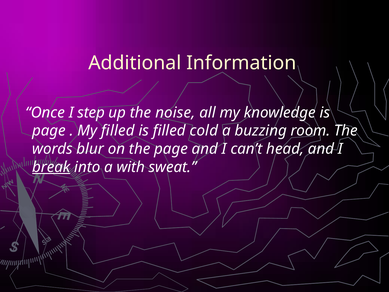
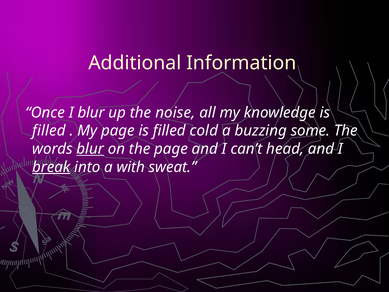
I step: step -> blur
page at (49, 131): page -> filled
My filled: filled -> page
room: room -> some
blur at (90, 149) underline: none -> present
